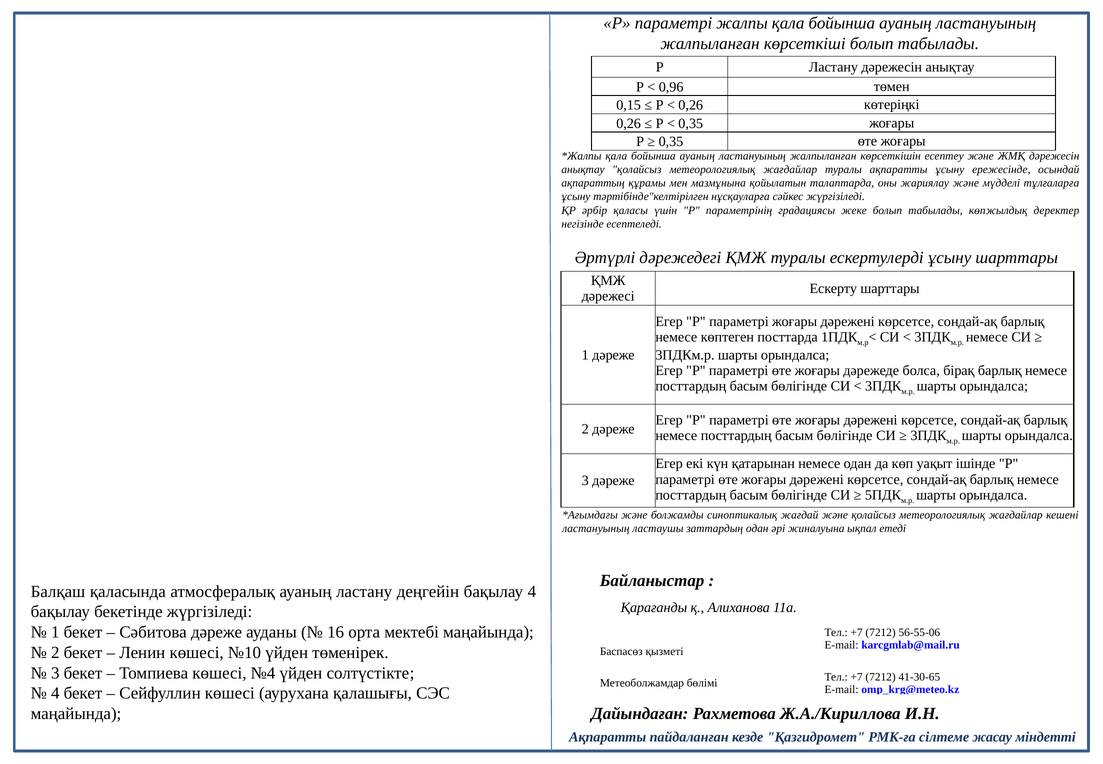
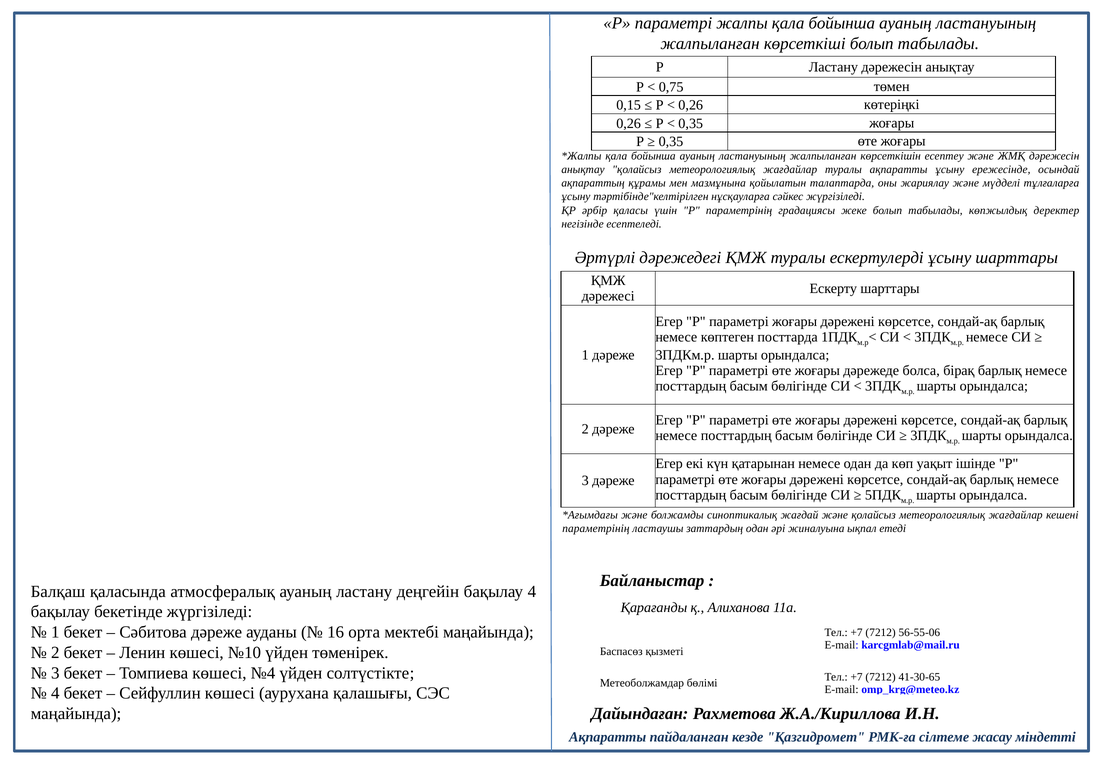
0,96: 0,96 -> 0,75
ластануының at (596, 528): ластануының -> параметрінің
